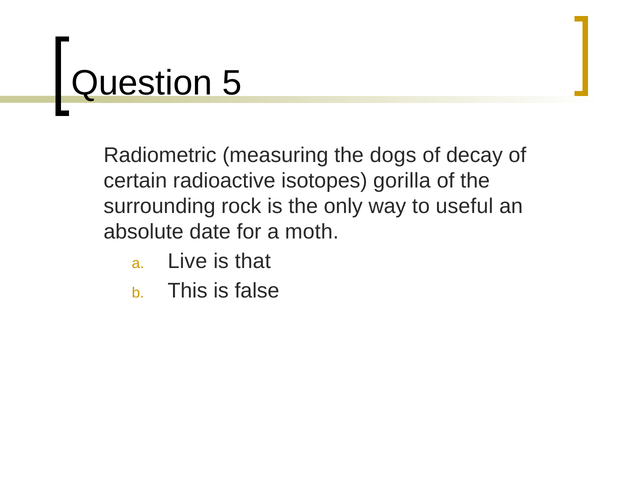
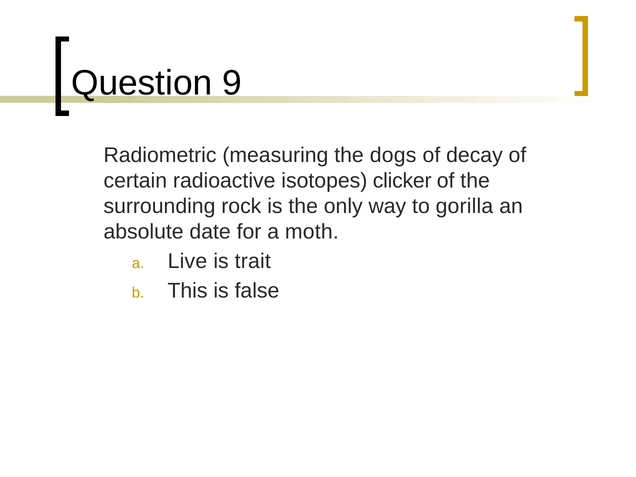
5: 5 -> 9
gorilla: gorilla -> clicker
useful: useful -> gorilla
that: that -> trait
